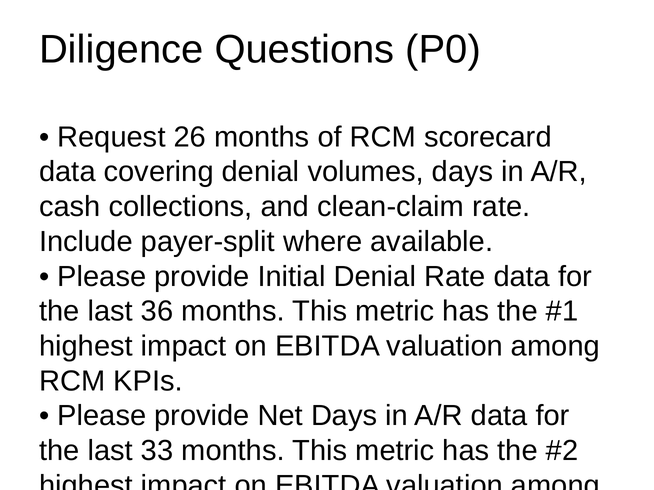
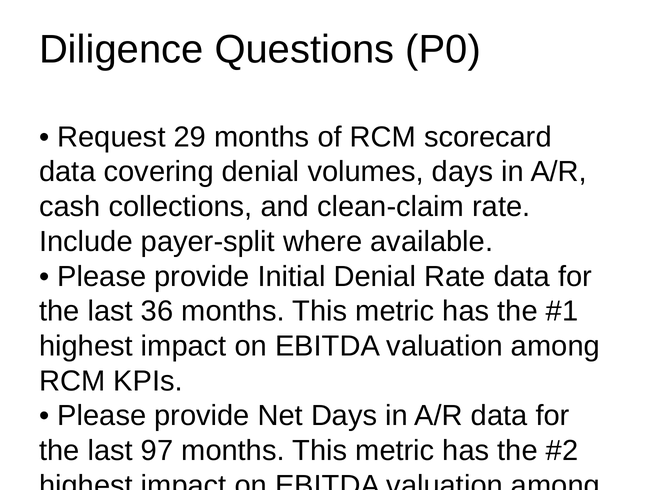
26: 26 -> 29
33: 33 -> 97
